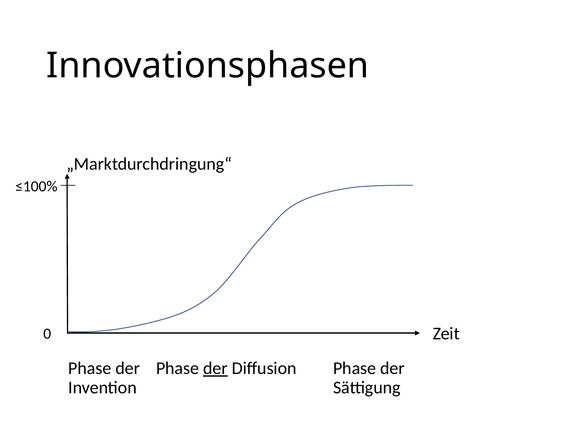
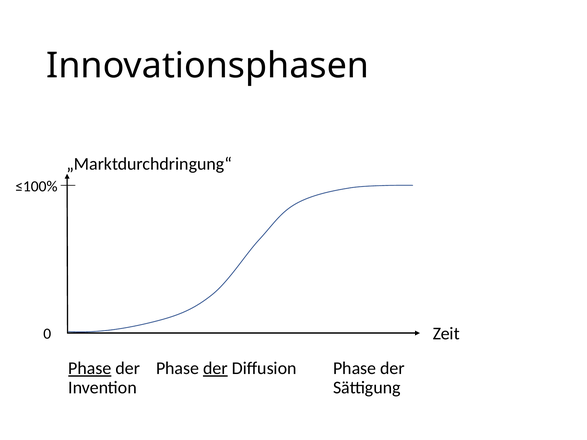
Phase at (90, 368) underline: none -> present
